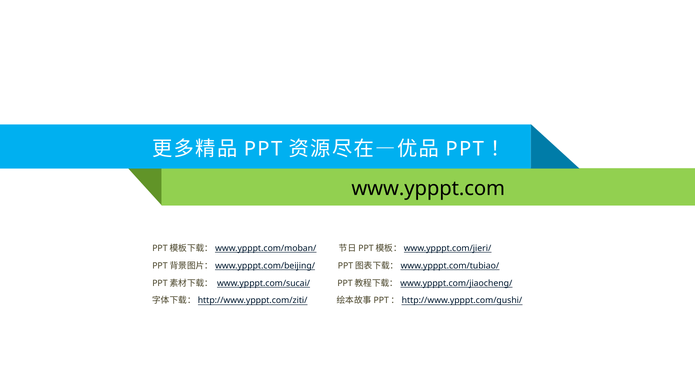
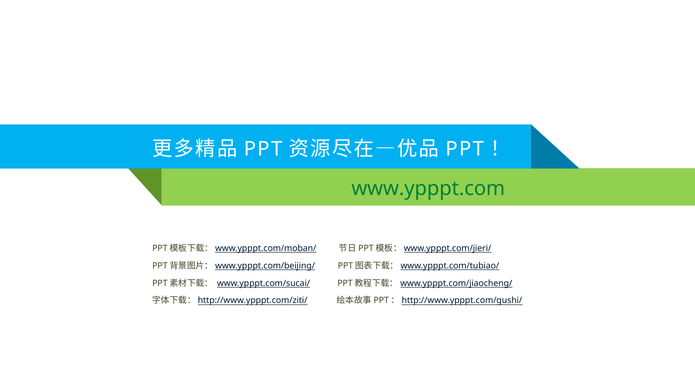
www.ypppt.com colour: black -> green
